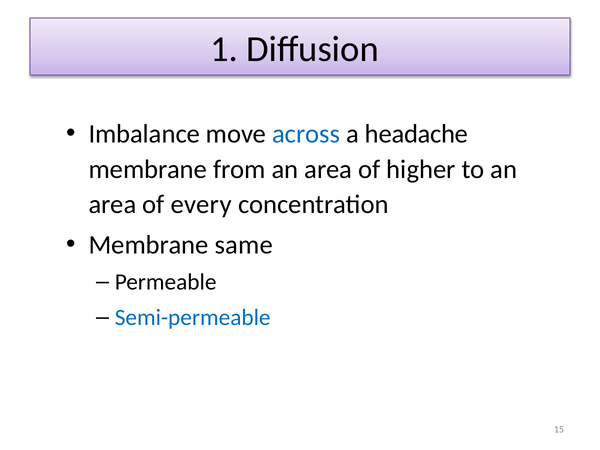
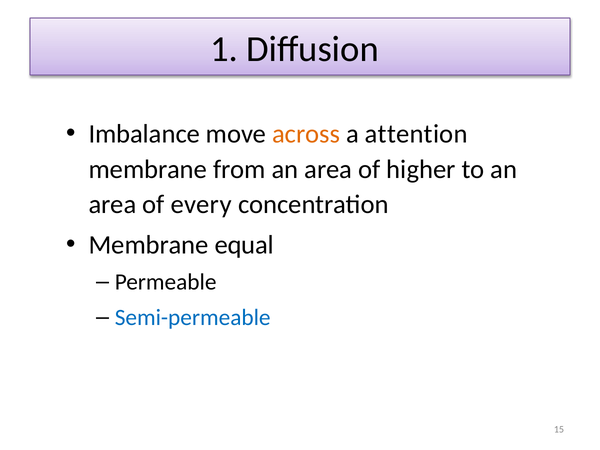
across colour: blue -> orange
headache: headache -> attention
same: same -> equal
